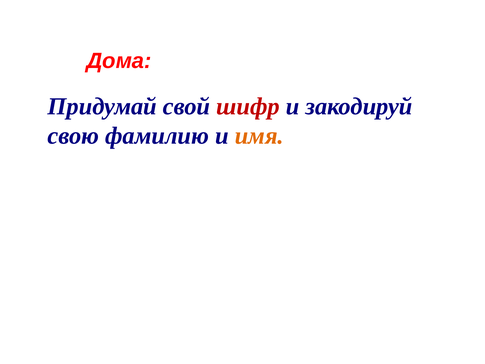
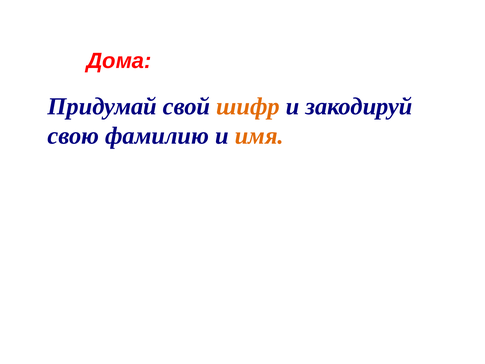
шифр colour: red -> orange
